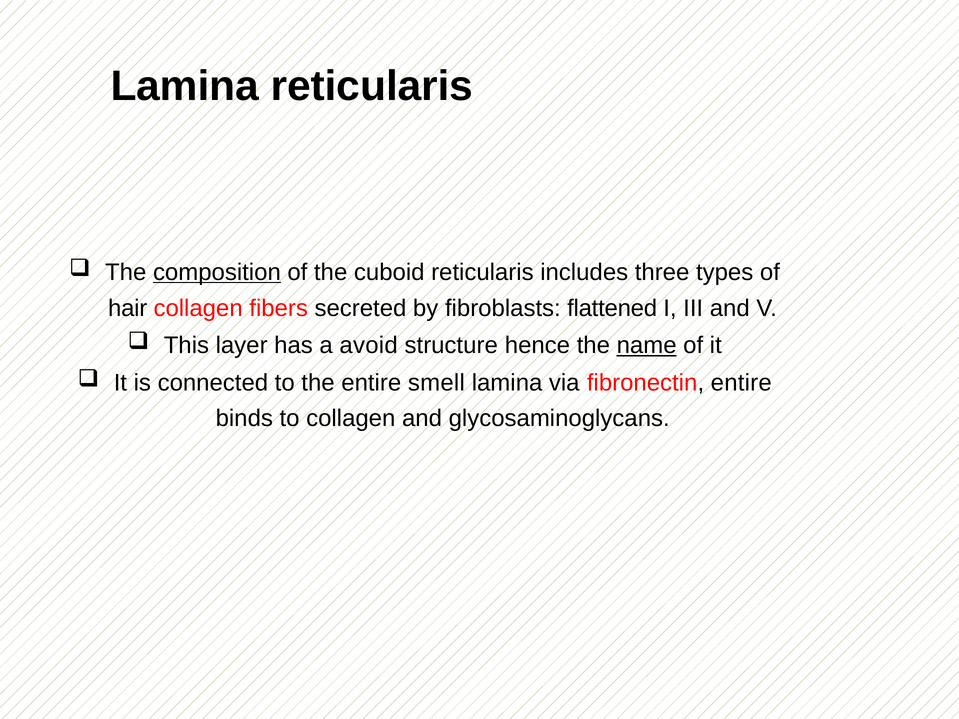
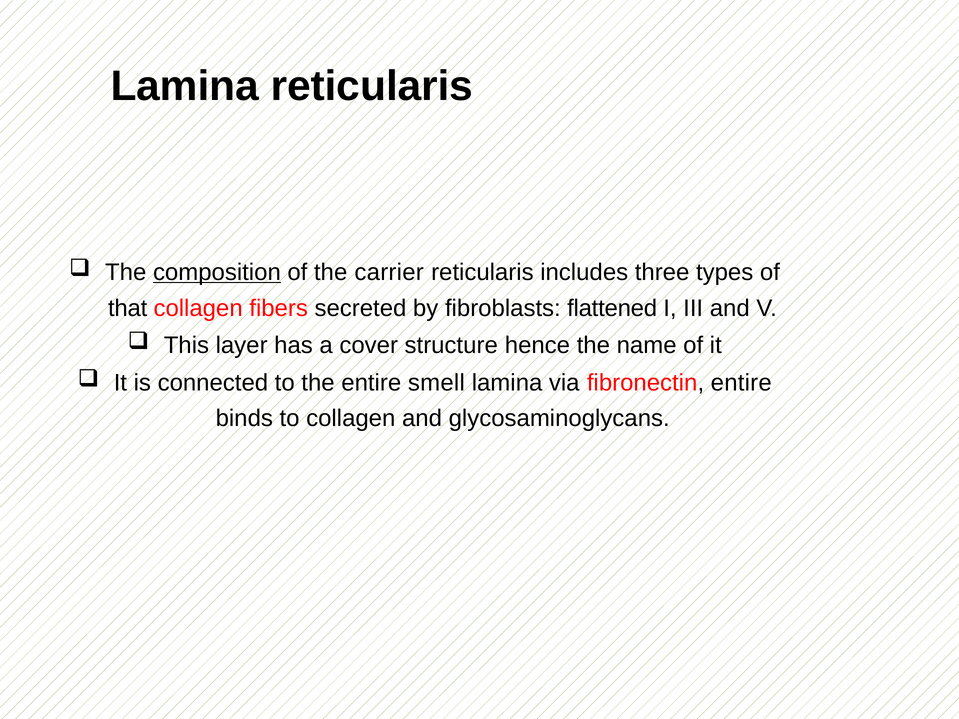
cuboid: cuboid -> carrier
hair: hair -> that
avoid: avoid -> cover
name underline: present -> none
